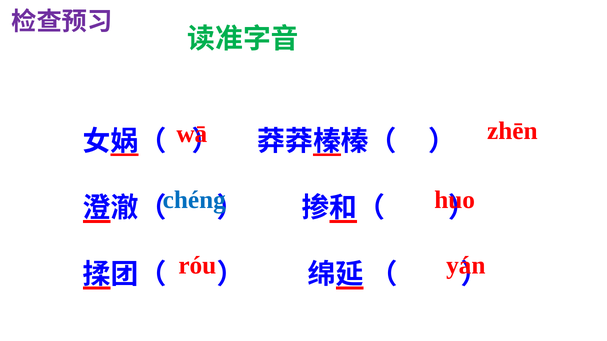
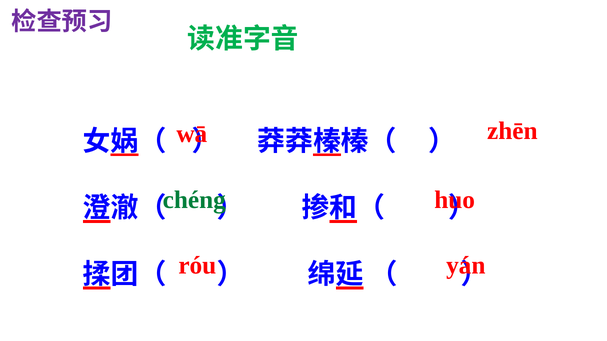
chéng colour: blue -> green
